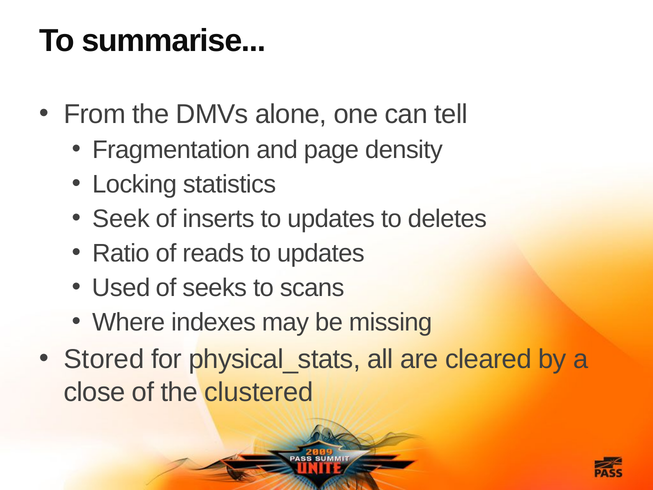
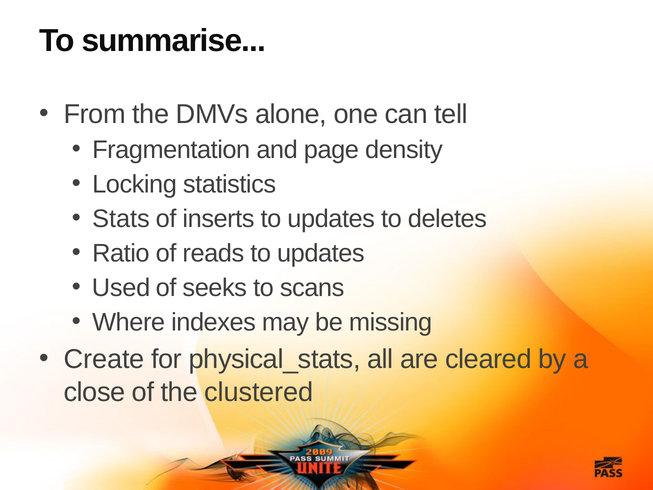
Seek: Seek -> Stats
Stored: Stored -> Create
